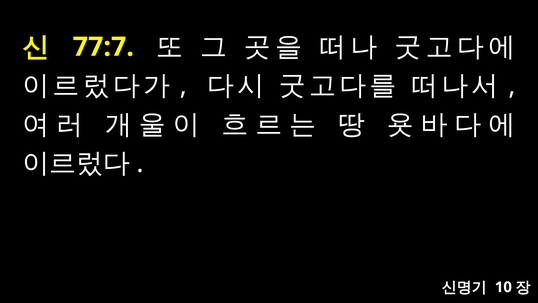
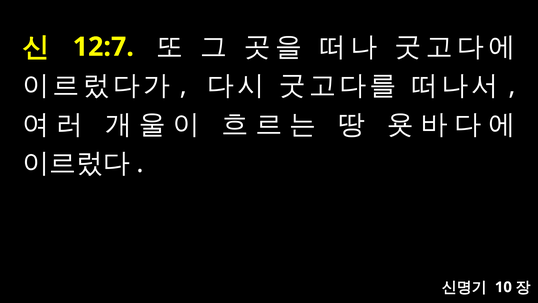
77:7: 77:7 -> 12:7
